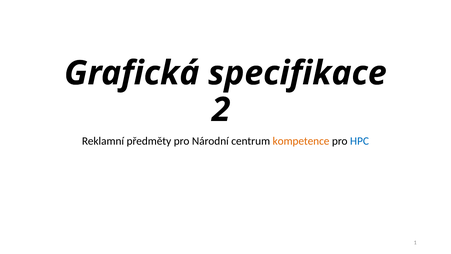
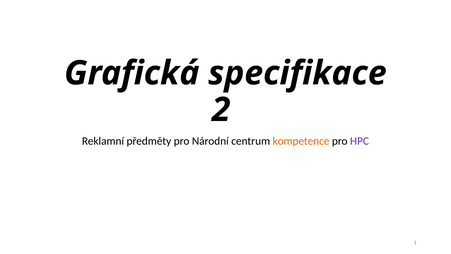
HPC colour: blue -> purple
